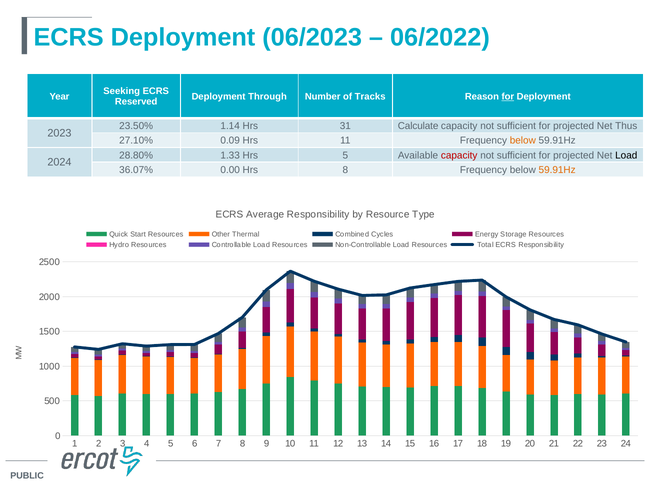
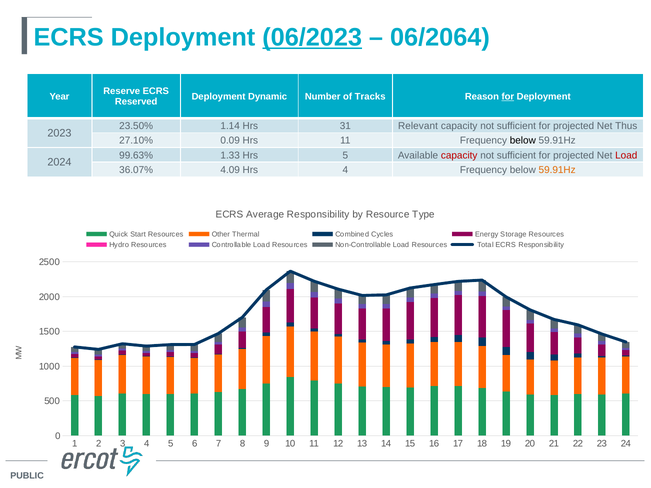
06/2023 underline: none -> present
06/2022: 06/2022 -> 06/2064
Seeking: Seeking -> Reserve
Through: Through -> Dynamic
Calculate: Calculate -> Relevant
below at (523, 141) colour: orange -> black
28.80%: 28.80% -> 99.63%
Load at (626, 155) colour: black -> red
0.00: 0.00 -> 4.09
Hrs 8: 8 -> 4
